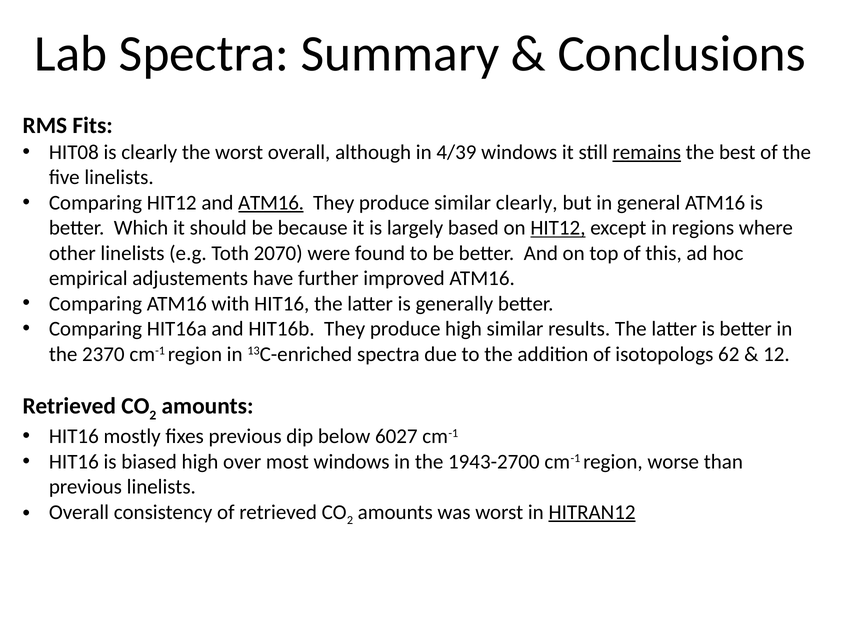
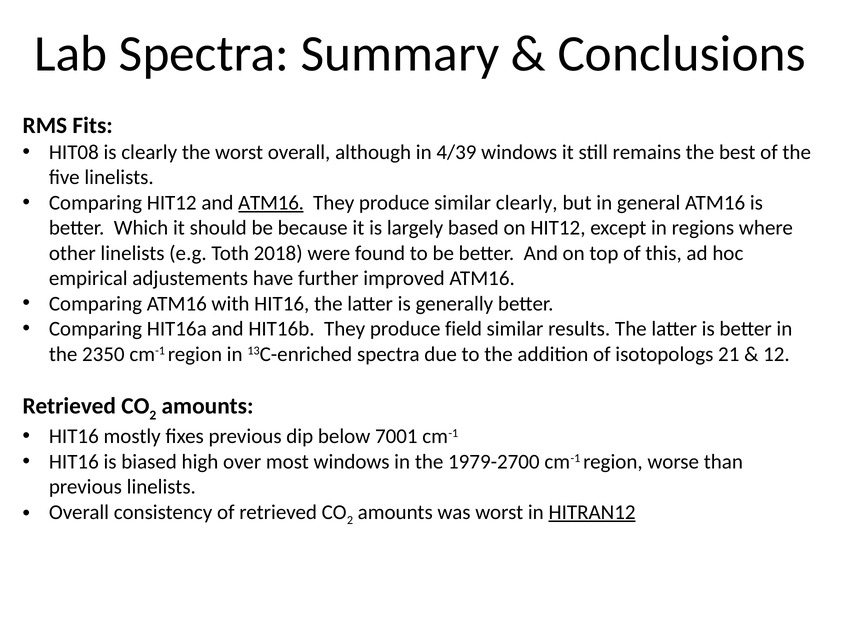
remains underline: present -> none
HIT12 at (558, 228) underline: present -> none
2070: 2070 -> 2018
produce high: high -> field
2370: 2370 -> 2350
62: 62 -> 21
6027: 6027 -> 7001
1943-2700: 1943-2700 -> 1979-2700
